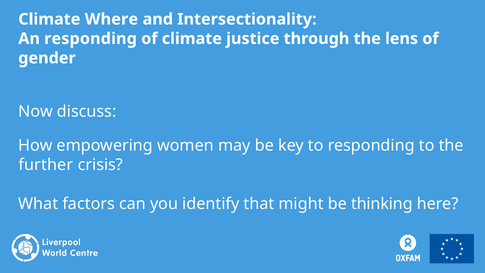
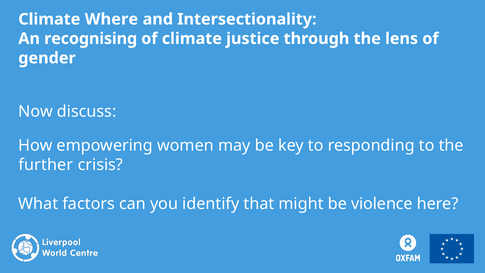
An responding: responding -> recognising
thinking: thinking -> violence
